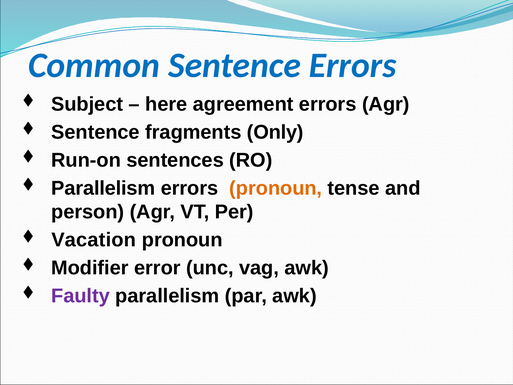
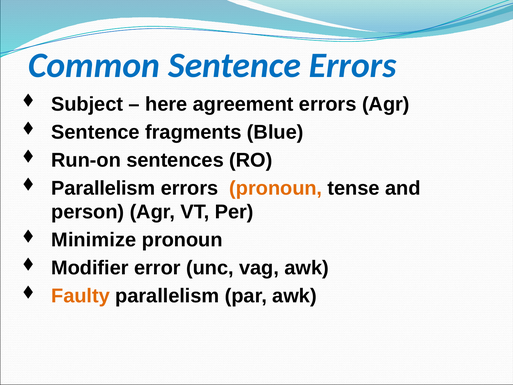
Only: Only -> Blue
Vacation: Vacation -> Minimize
Faulty colour: purple -> orange
